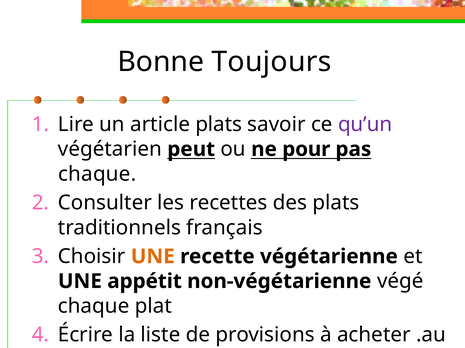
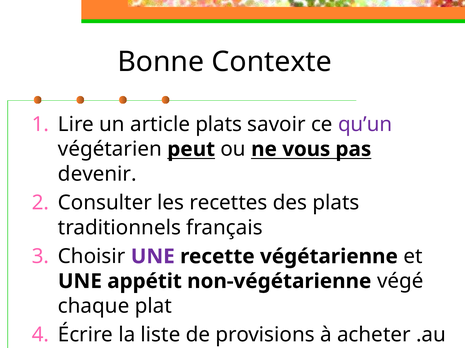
Toujours: Toujours -> Contexte
pour: pour -> vous
chaque at (97, 174): chaque -> devenir
UNE at (153, 257) colour: orange -> purple
